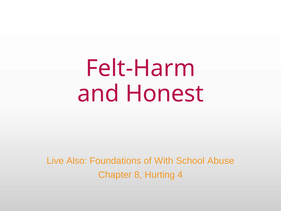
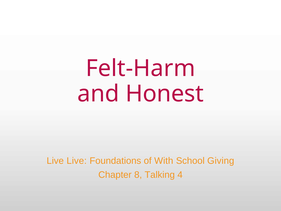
Live Also: Also -> Live
Abuse: Abuse -> Giving
Hurting: Hurting -> Talking
